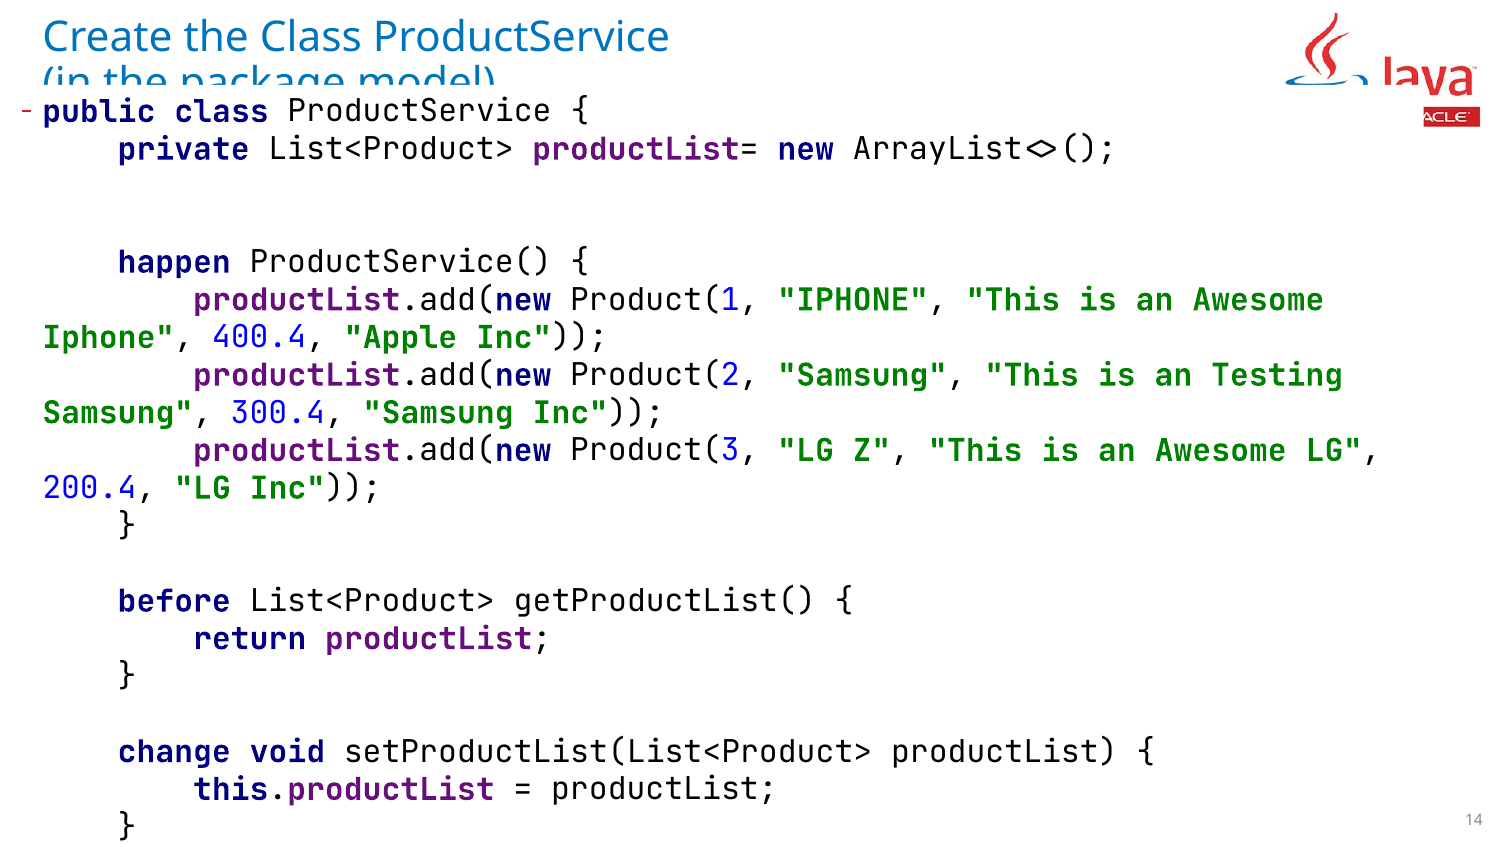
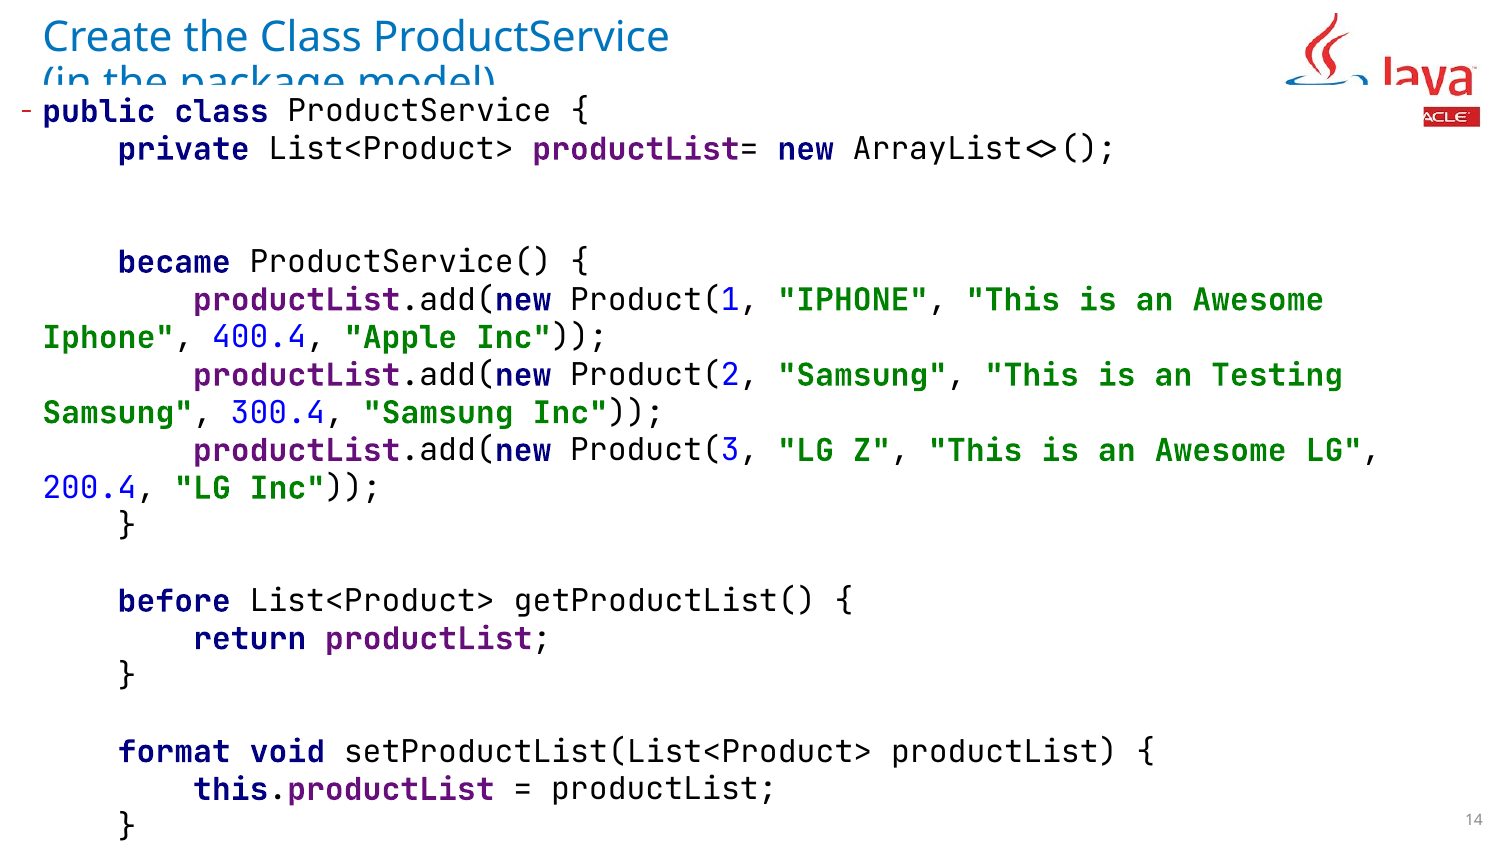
happen: happen -> became
change: change -> format
